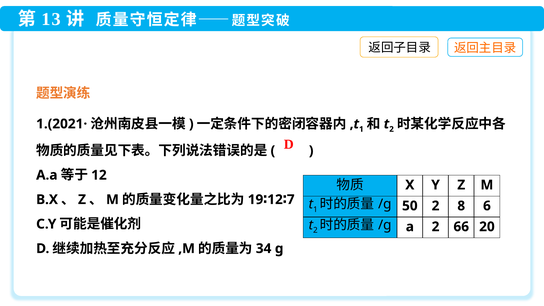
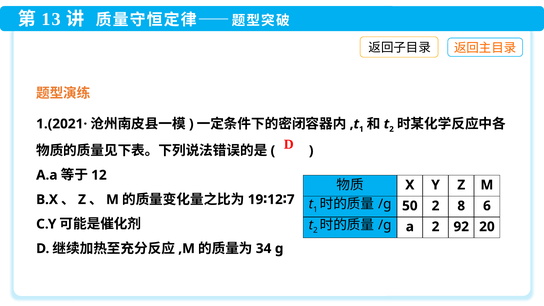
66: 66 -> 92
